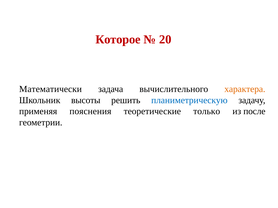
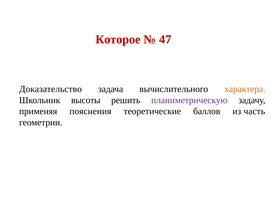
20: 20 -> 47
Математически: Математически -> Доказательство
планиметрическую colour: blue -> purple
только: только -> баллов
после: после -> часть
